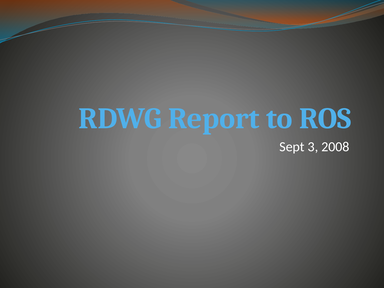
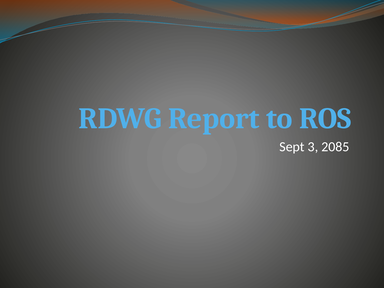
2008: 2008 -> 2085
